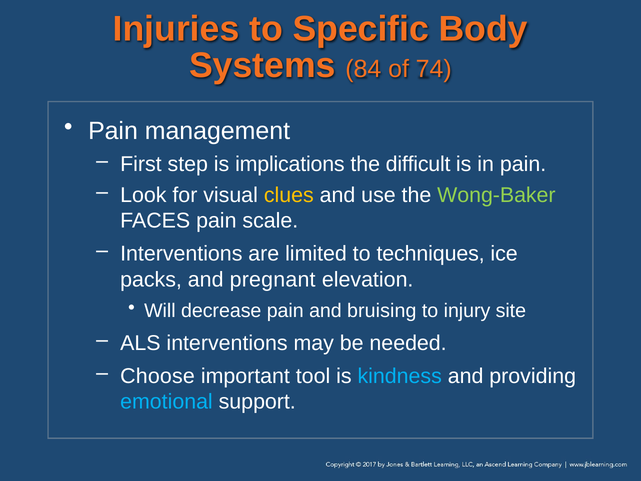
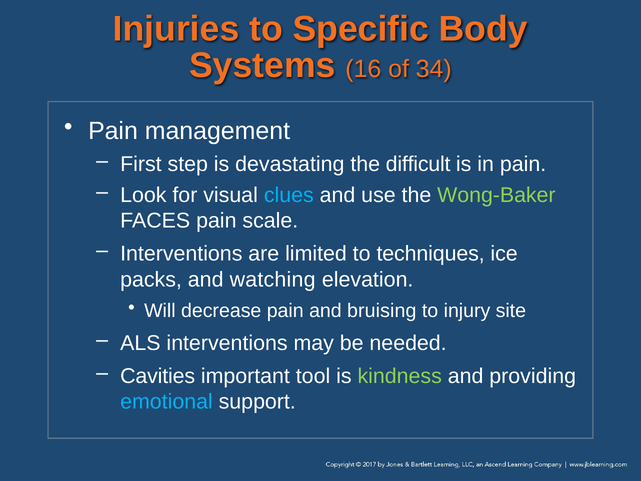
84: 84 -> 16
74: 74 -> 34
implications: implications -> devastating
clues colour: yellow -> light blue
pregnant: pregnant -> watching
Choose: Choose -> Cavities
kindness colour: light blue -> light green
